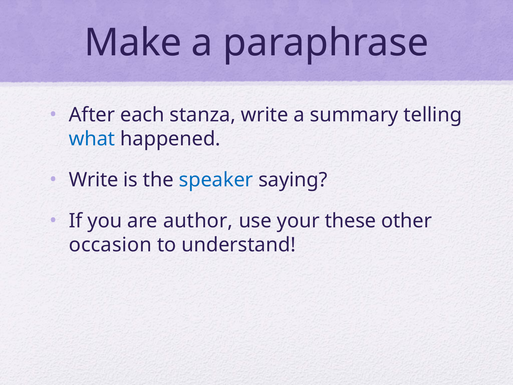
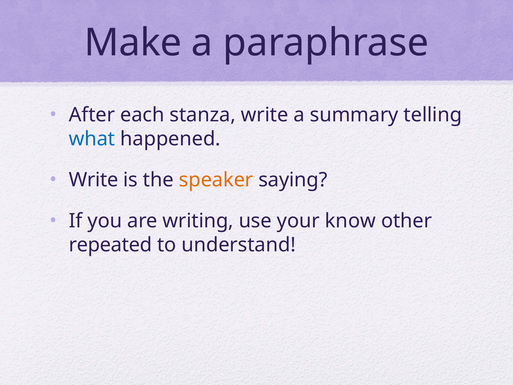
speaker colour: blue -> orange
author: author -> writing
these: these -> know
occasion: occasion -> repeated
